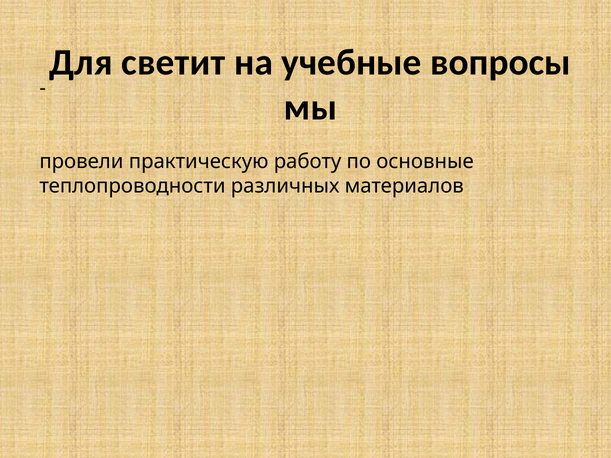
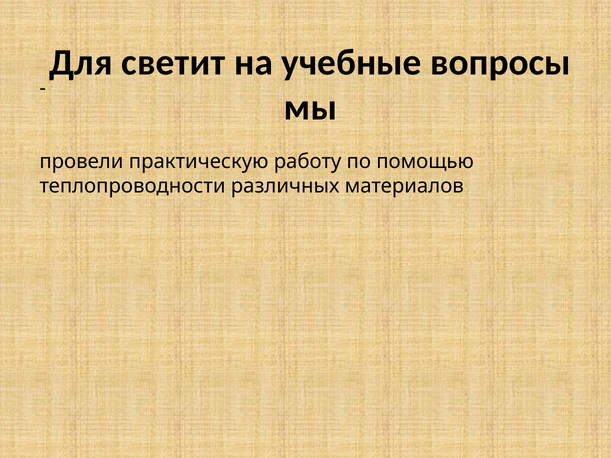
основные: основные -> помощью
